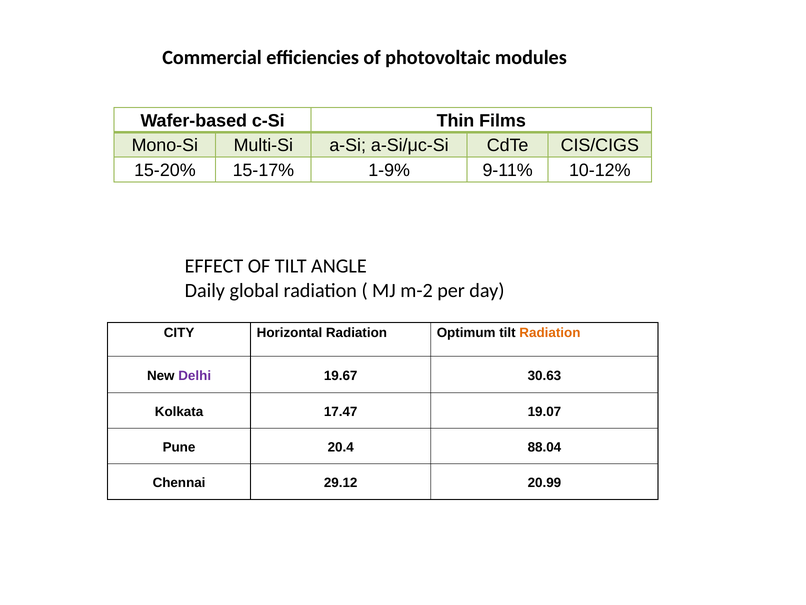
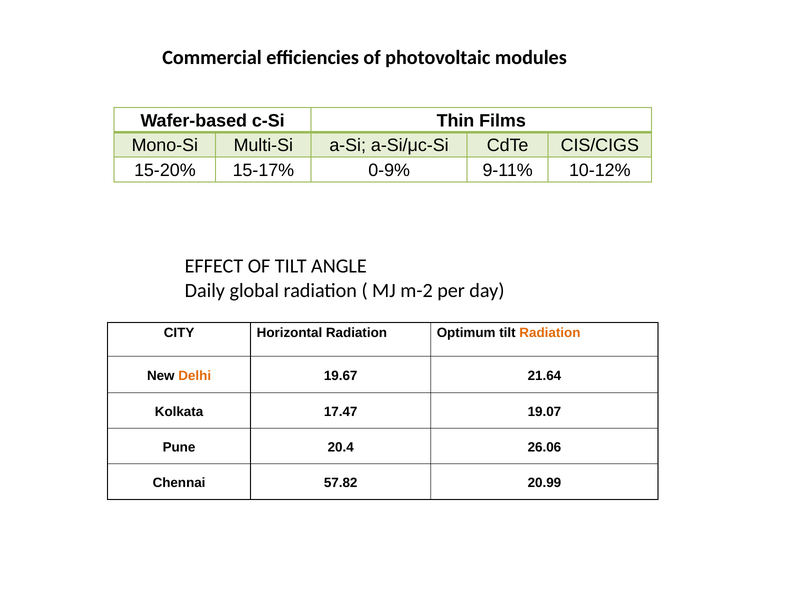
1-9%: 1-9% -> 0-9%
Delhi colour: purple -> orange
30.63: 30.63 -> 21.64
88.04: 88.04 -> 26.06
29.12: 29.12 -> 57.82
